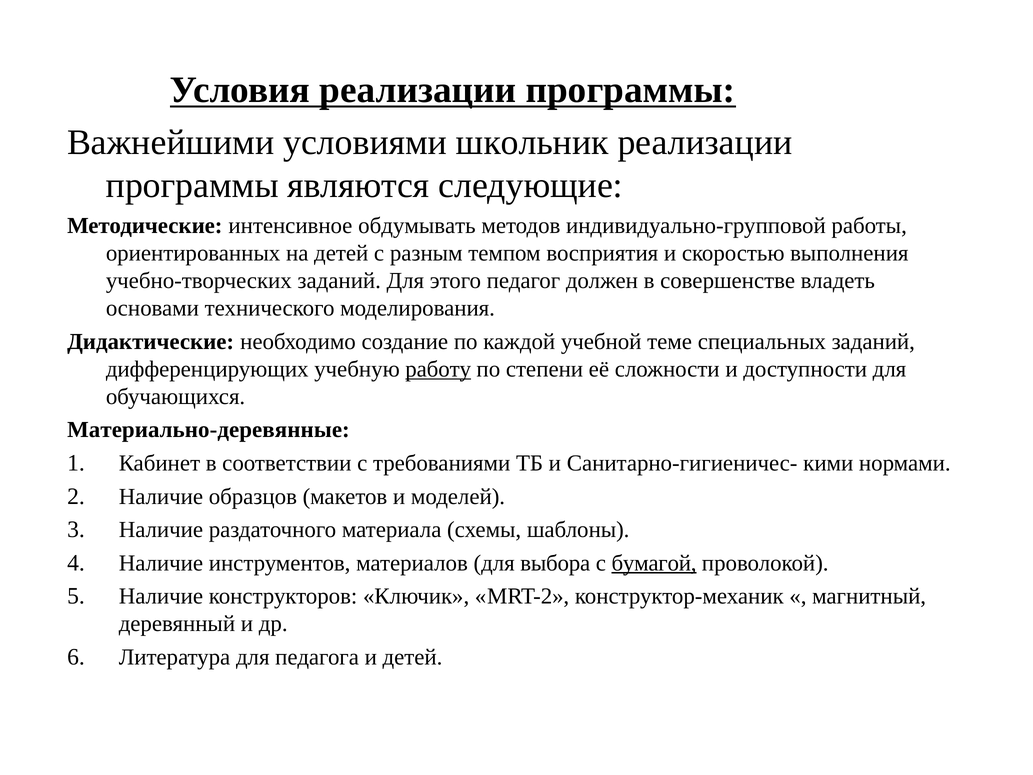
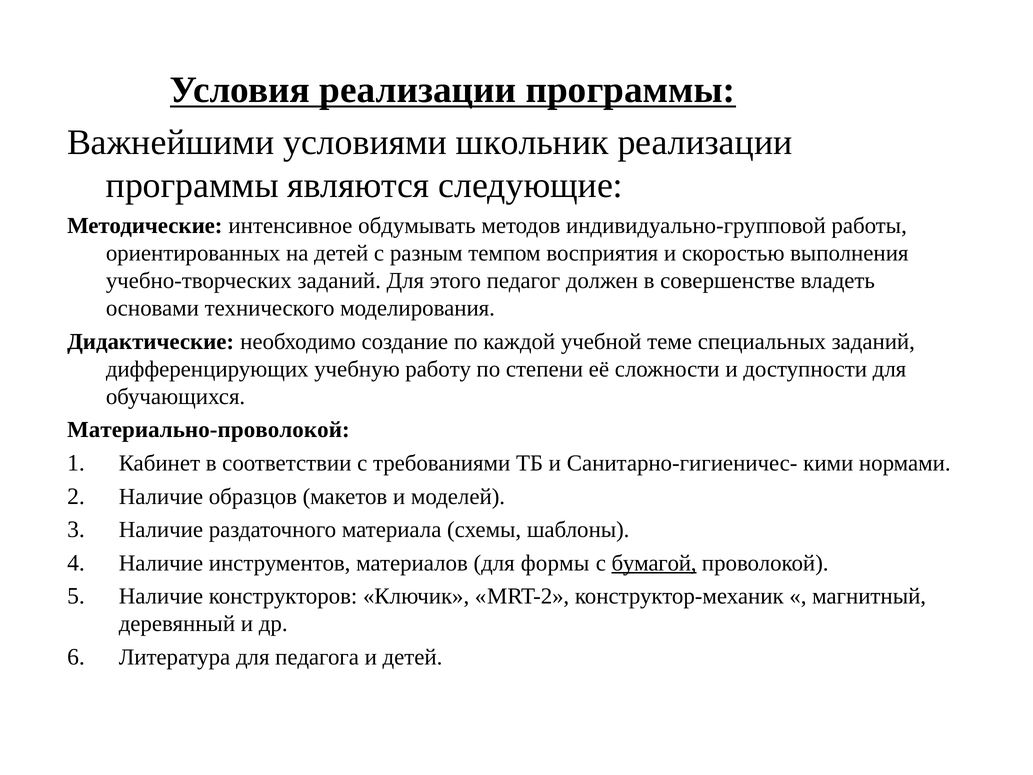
работу underline: present -> none
Материально-деревянные: Материально-деревянные -> Материально-проволокой
выбора: выбора -> формы
